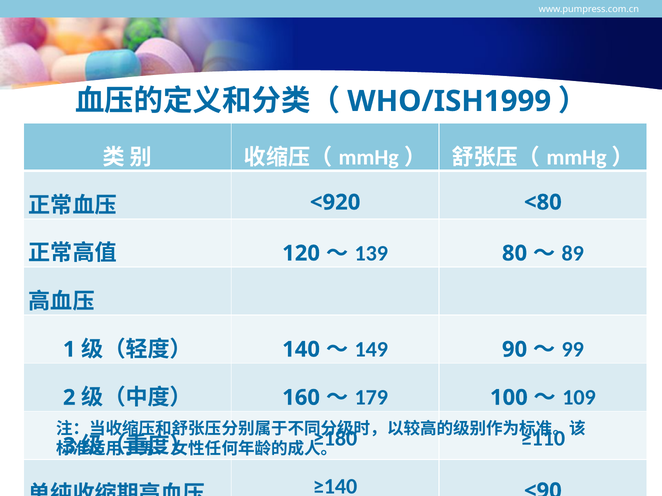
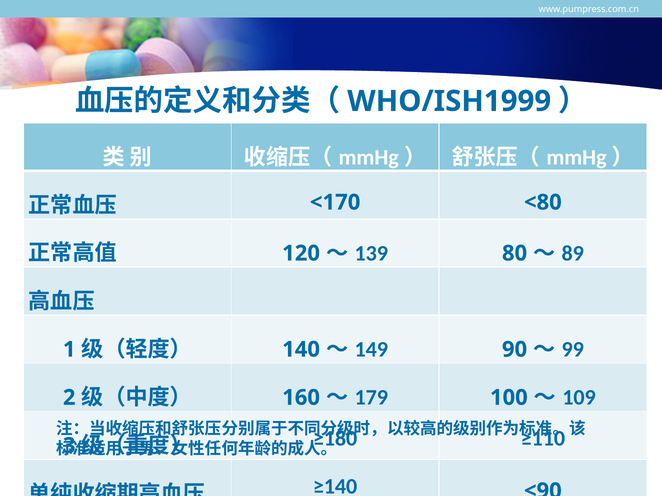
<920: <920 -> <170
